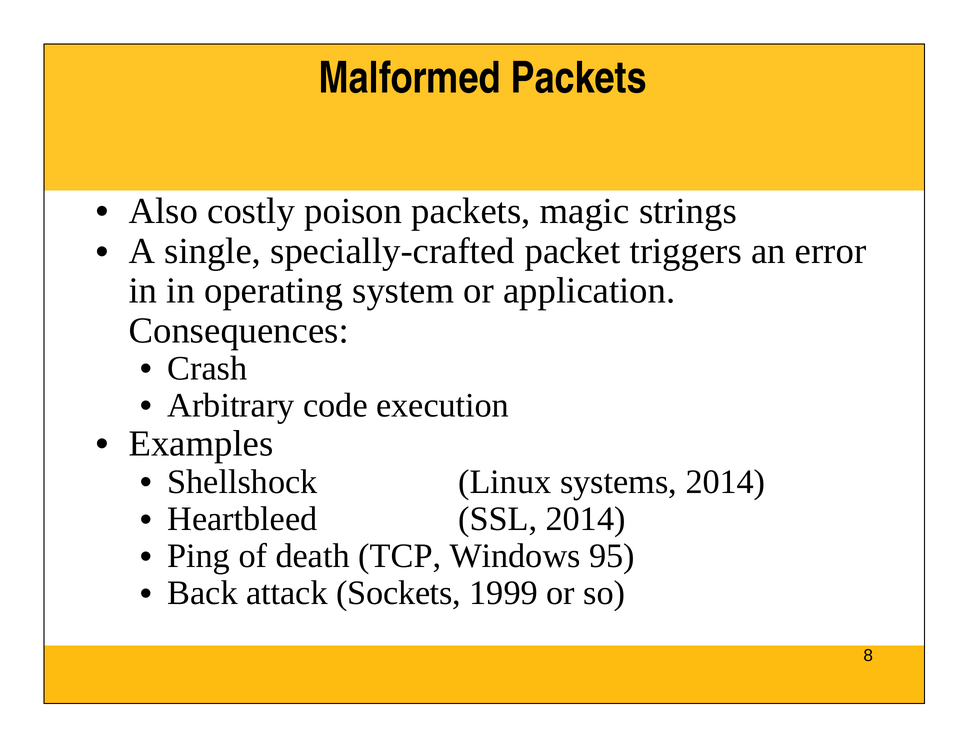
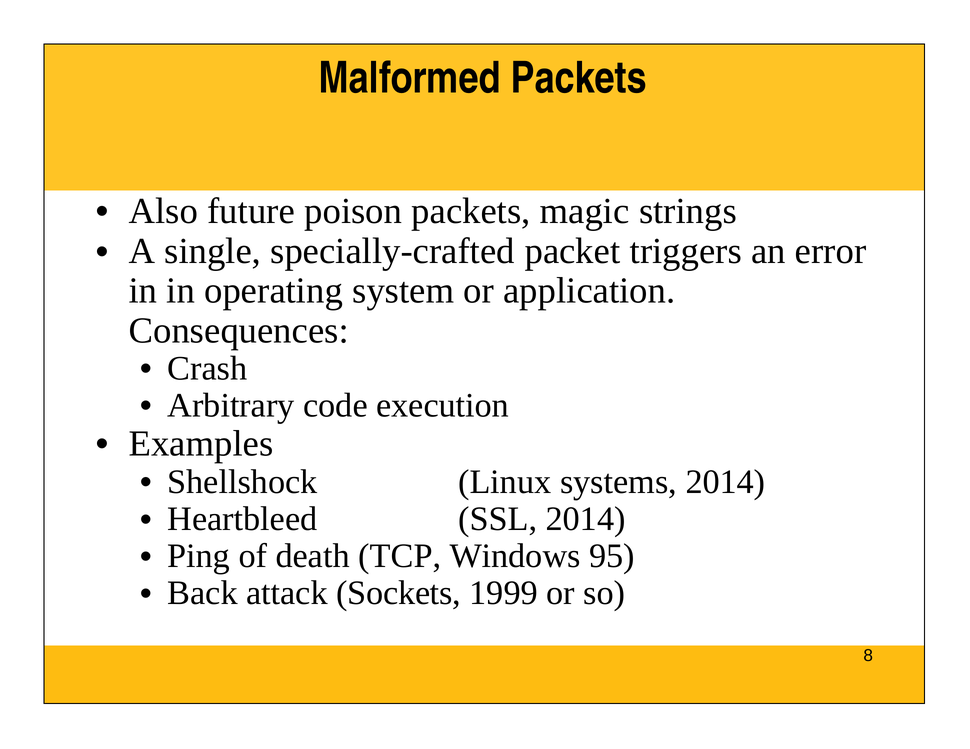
costly: costly -> future
